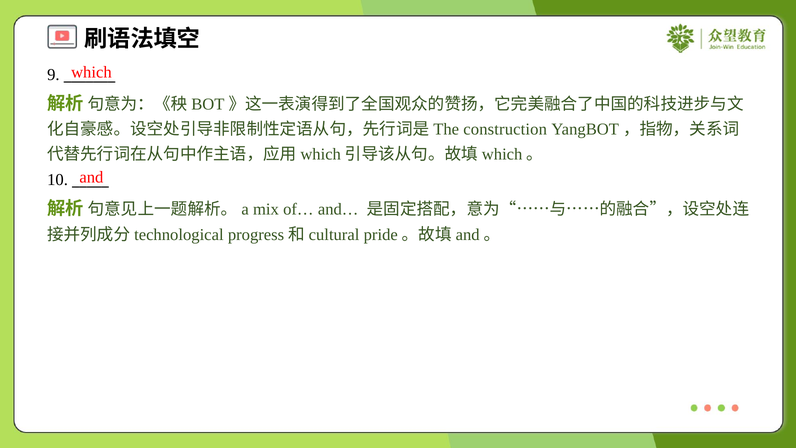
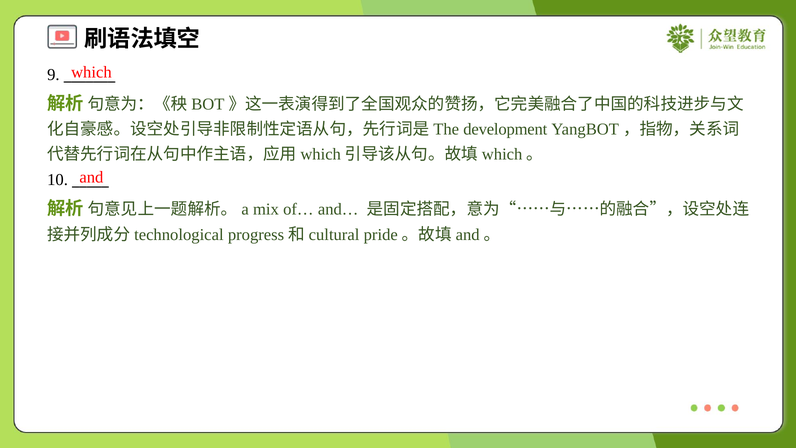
construction: construction -> development
